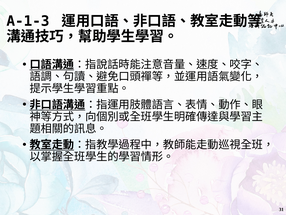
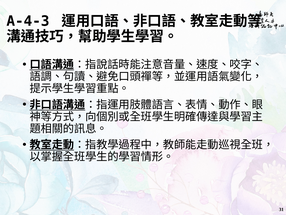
A-1-3: A-1-3 -> A-4-3
